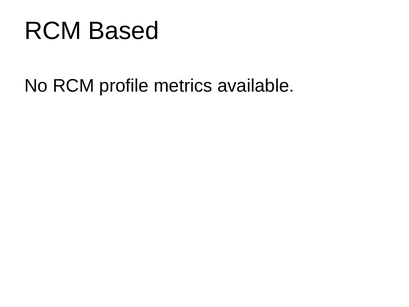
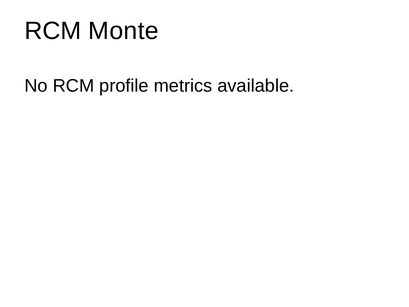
Based: Based -> Monte
